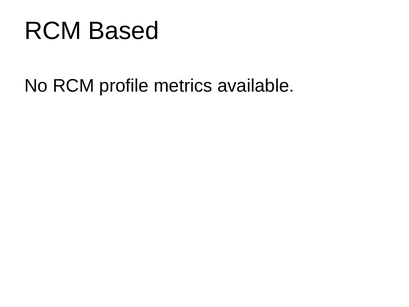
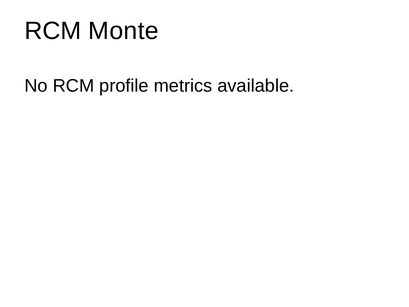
Based: Based -> Monte
